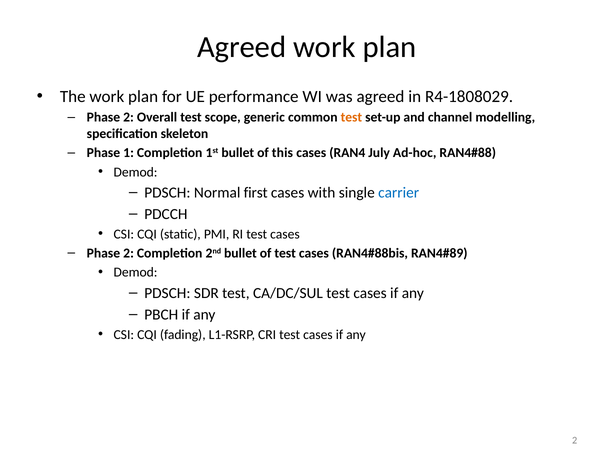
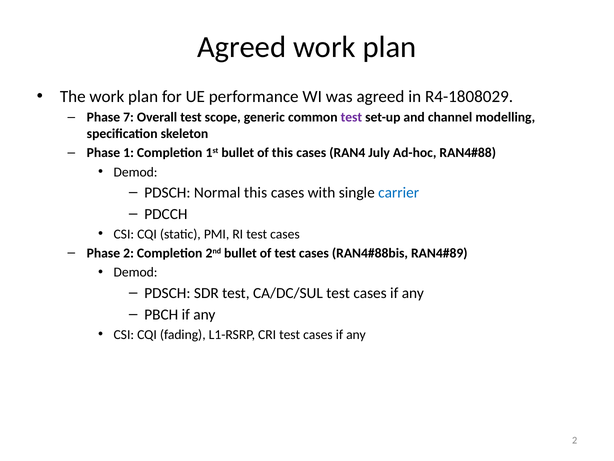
2 at (129, 117): 2 -> 7
test at (351, 117) colour: orange -> purple
Normal first: first -> this
